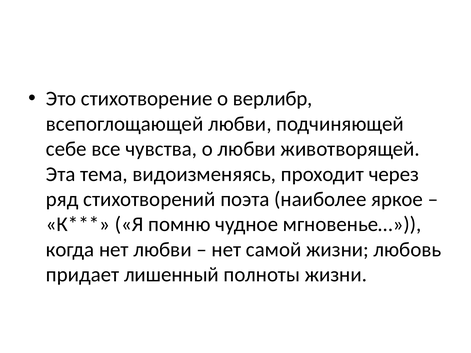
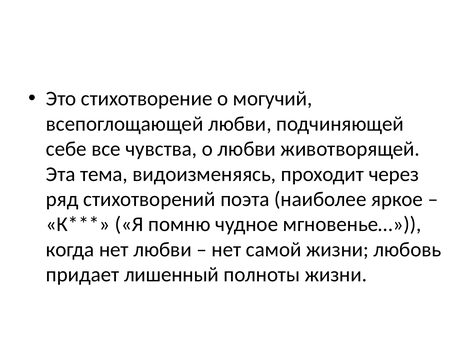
верлибр: верлибр -> могучий
